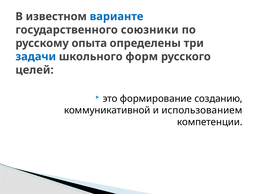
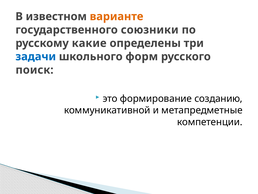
варианте colour: blue -> orange
опыта: опыта -> какие
целей: целей -> поиск
использованием: использованием -> метапредметные
